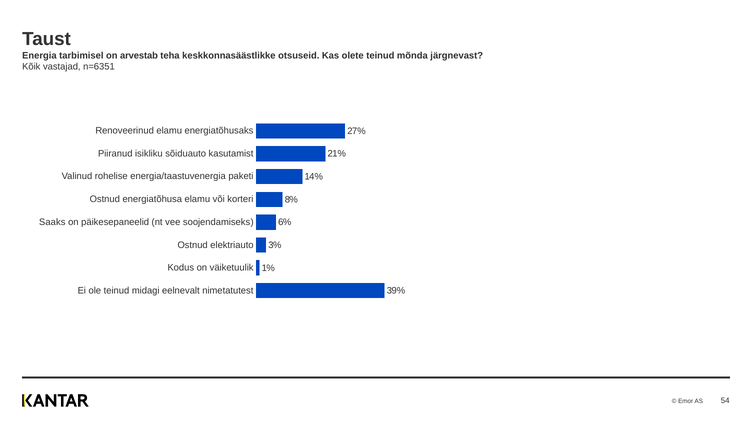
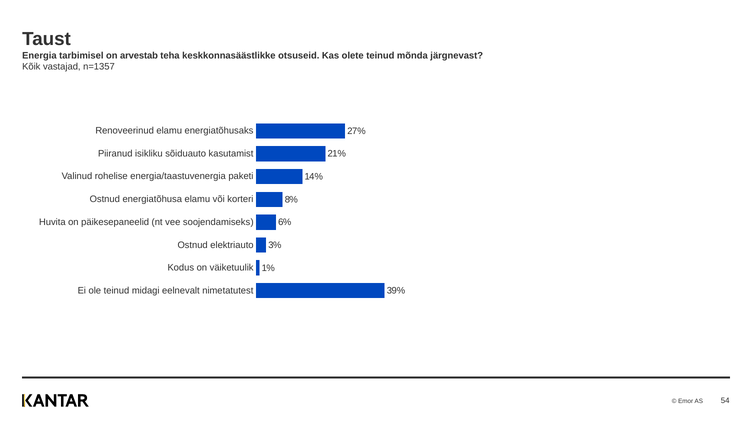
n=6351: n=6351 -> n=1357
Saaks: Saaks -> Huvita
